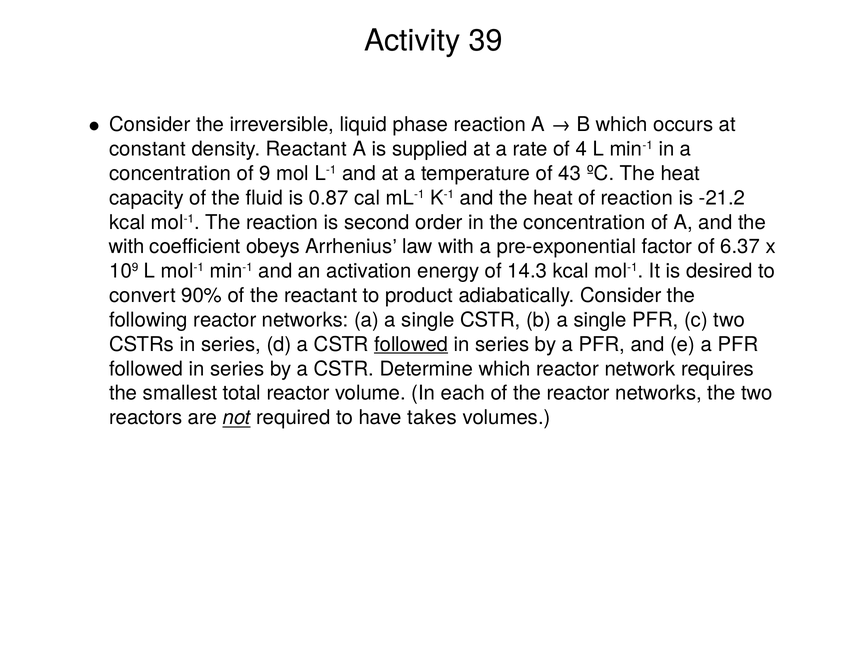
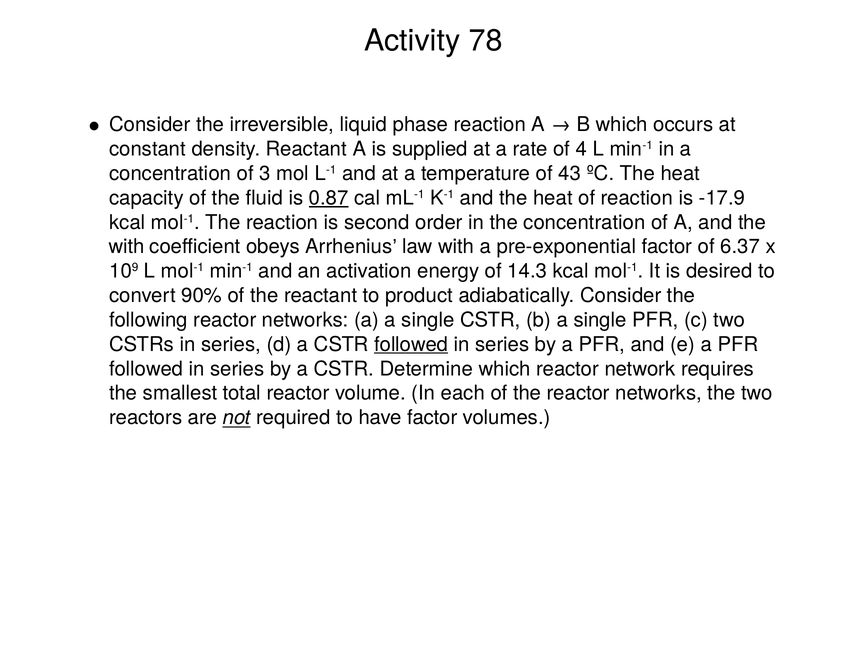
39: 39 -> 78
9: 9 -> 3
0.87 underline: none -> present
-21.2: -21.2 -> -17.9
have takes: takes -> factor
